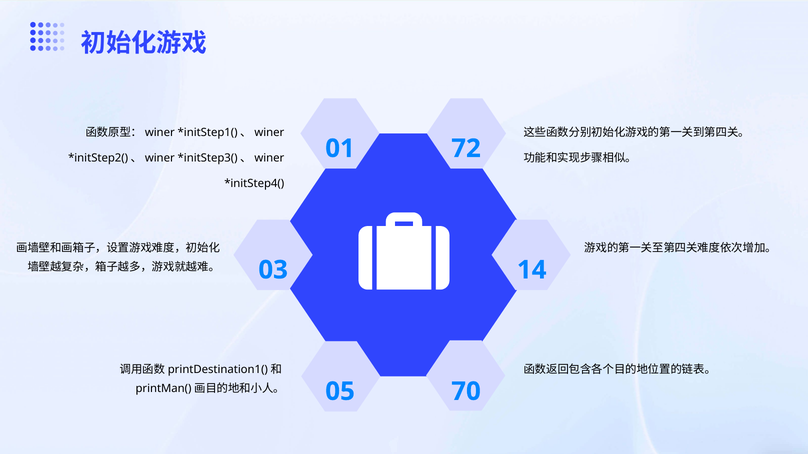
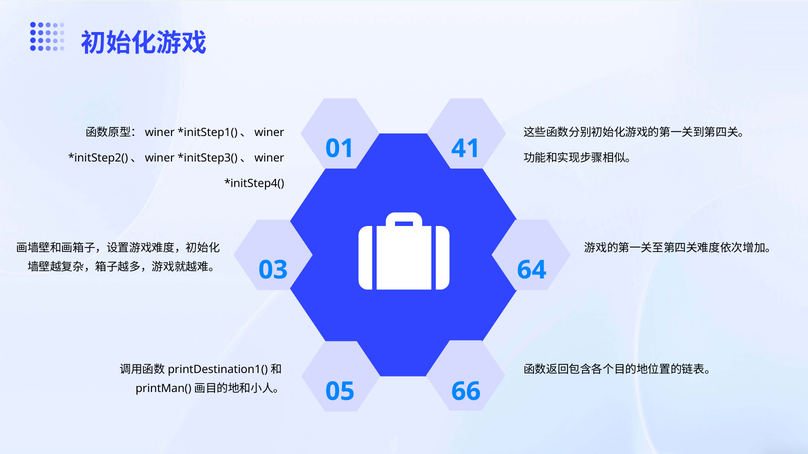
72: 72 -> 41
14: 14 -> 64
70: 70 -> 66
